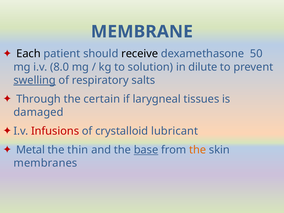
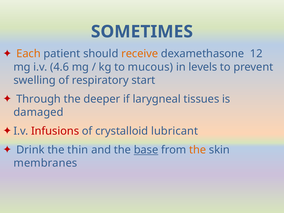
MEMBRANE: MEMBRANE -> SOMETIMES
Each colour: black -> orange
receive colour: black -> orange
50: 50 -> 12
8.0: 8.0 -> 4.6
solution: solution -> mucous
dilute: dilute -> levels
swelling underline: present -> none
salts: salts -> start
certain: certain -> deeper
Metal: Metal -> Drink
